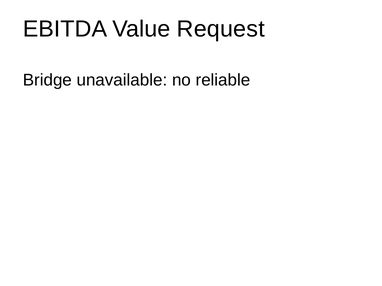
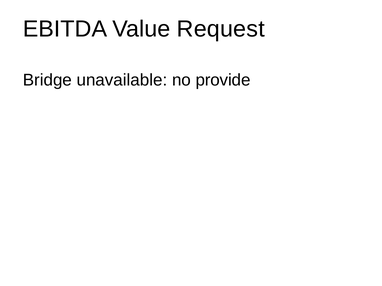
reliable: reliable -> provide
